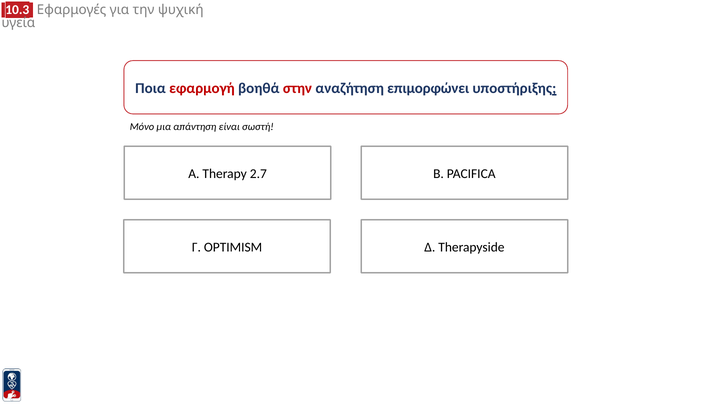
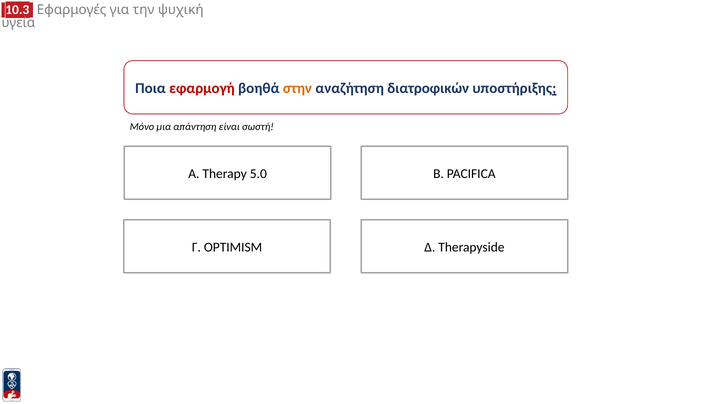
στην colour: red -> orange
επιμορφώνει: επιμορφώνει -> διατροφικών
2.7: 2.7 -> 5.0
